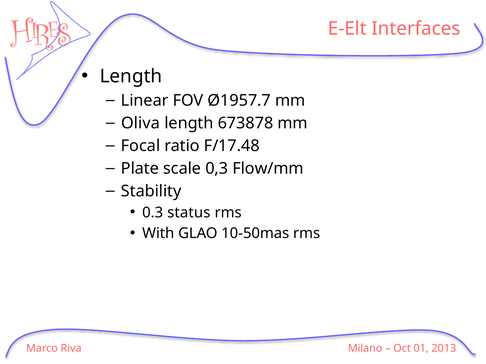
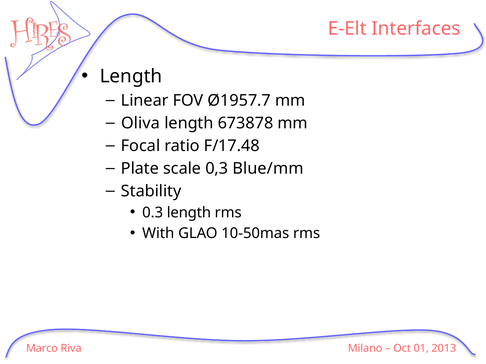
Flow/mm: Flow/mm -> Blue/mm
0.3 status: status -> length
